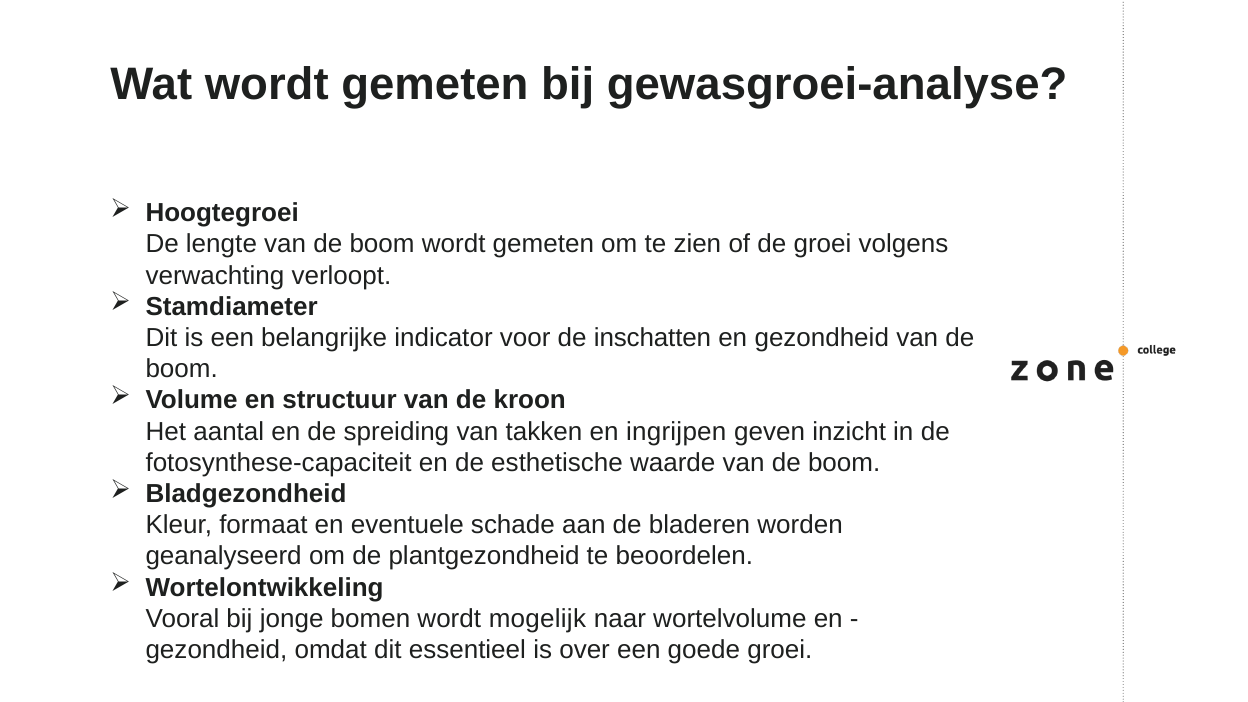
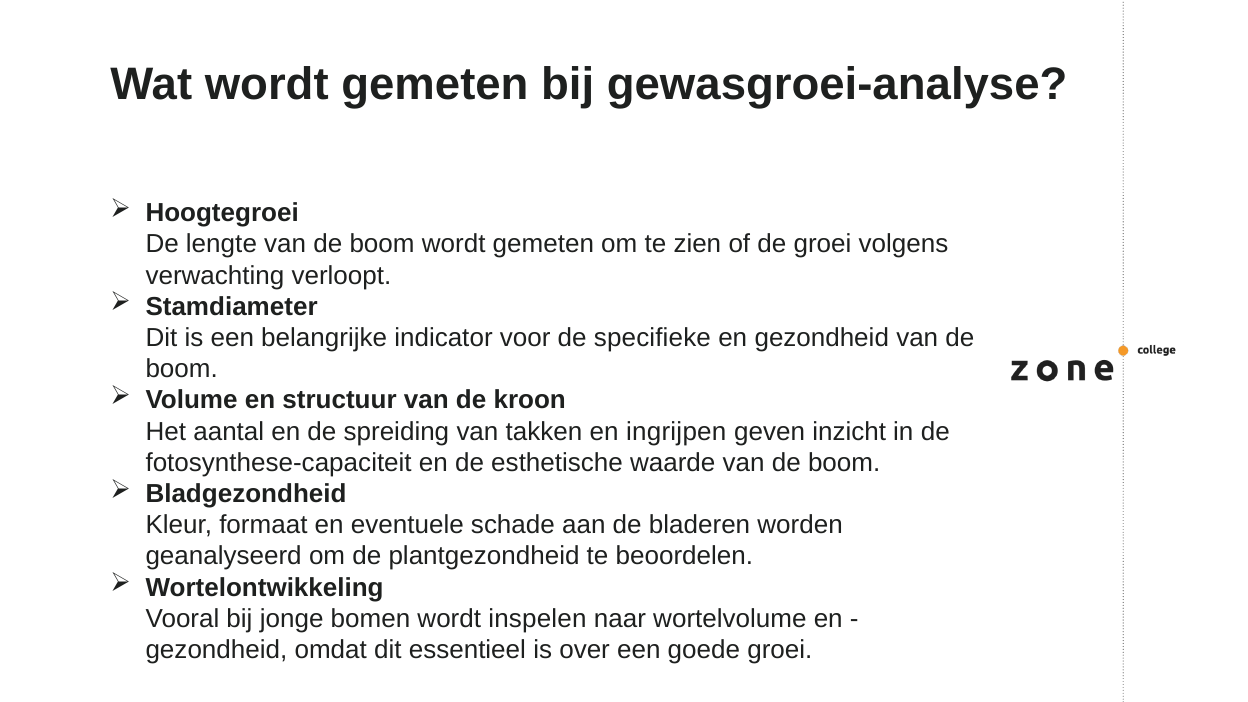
inschatten: inschatten -> specifieke
mogelijk: mogelijk -> inspelen
